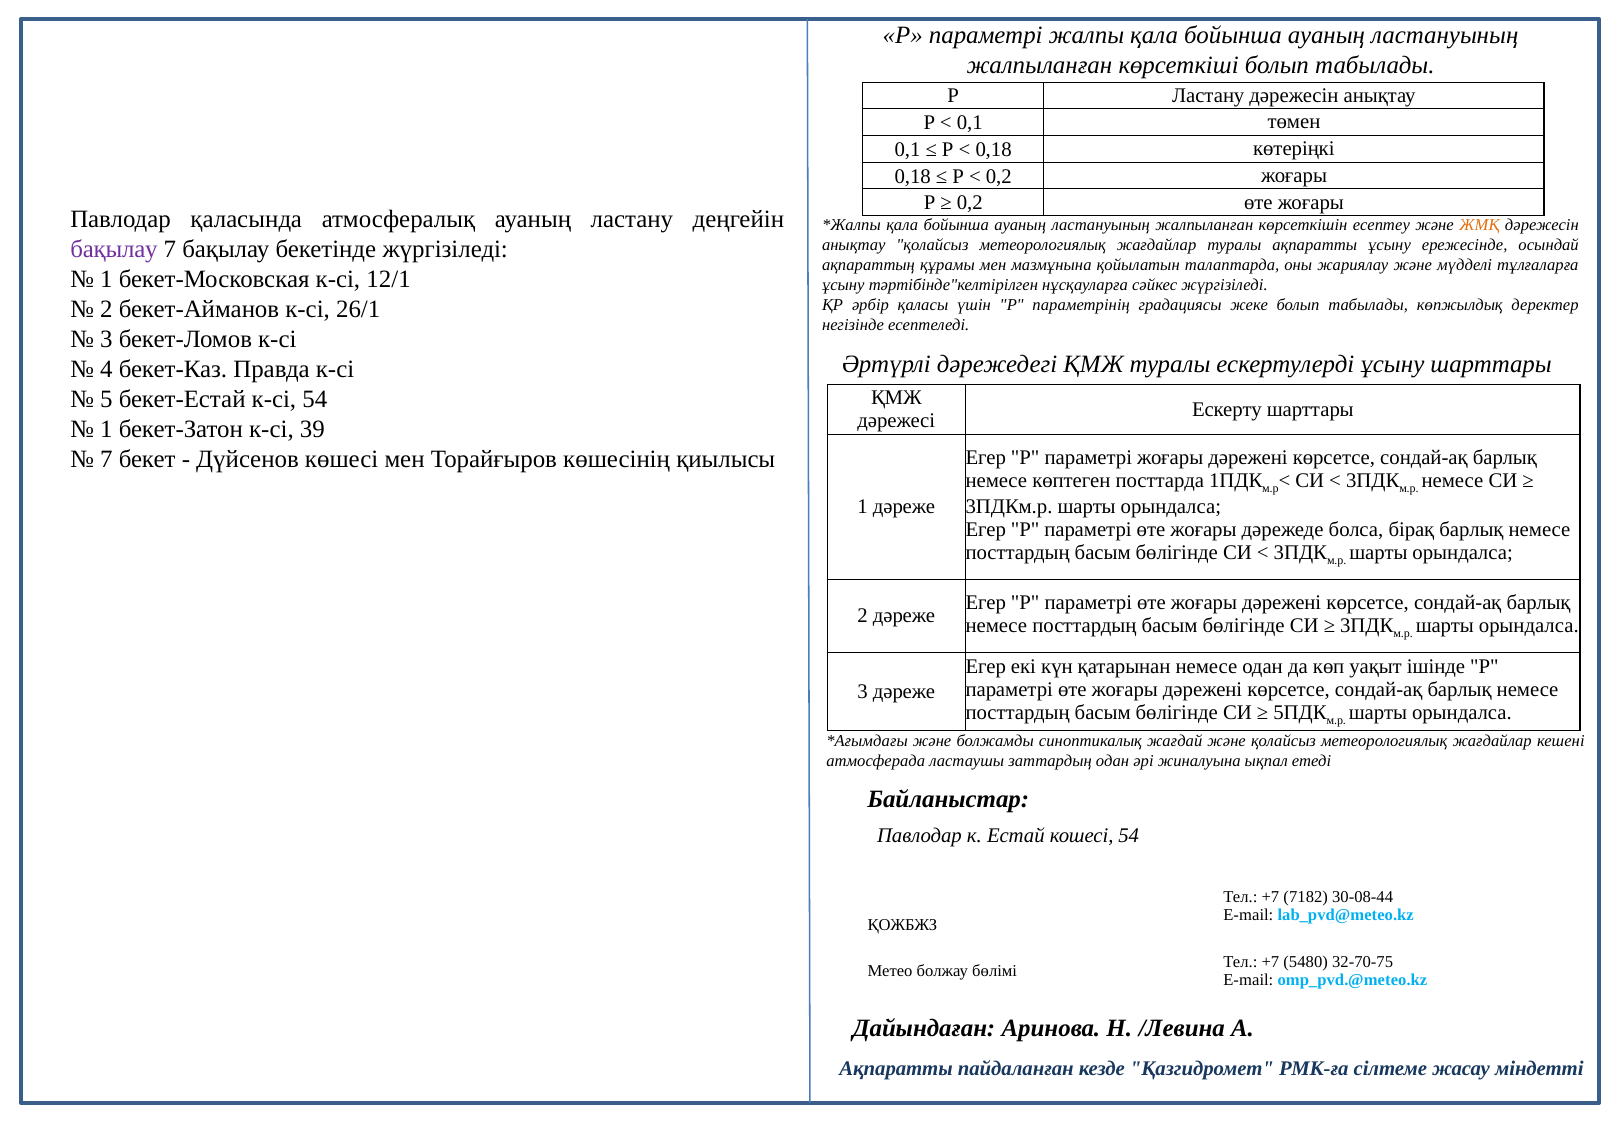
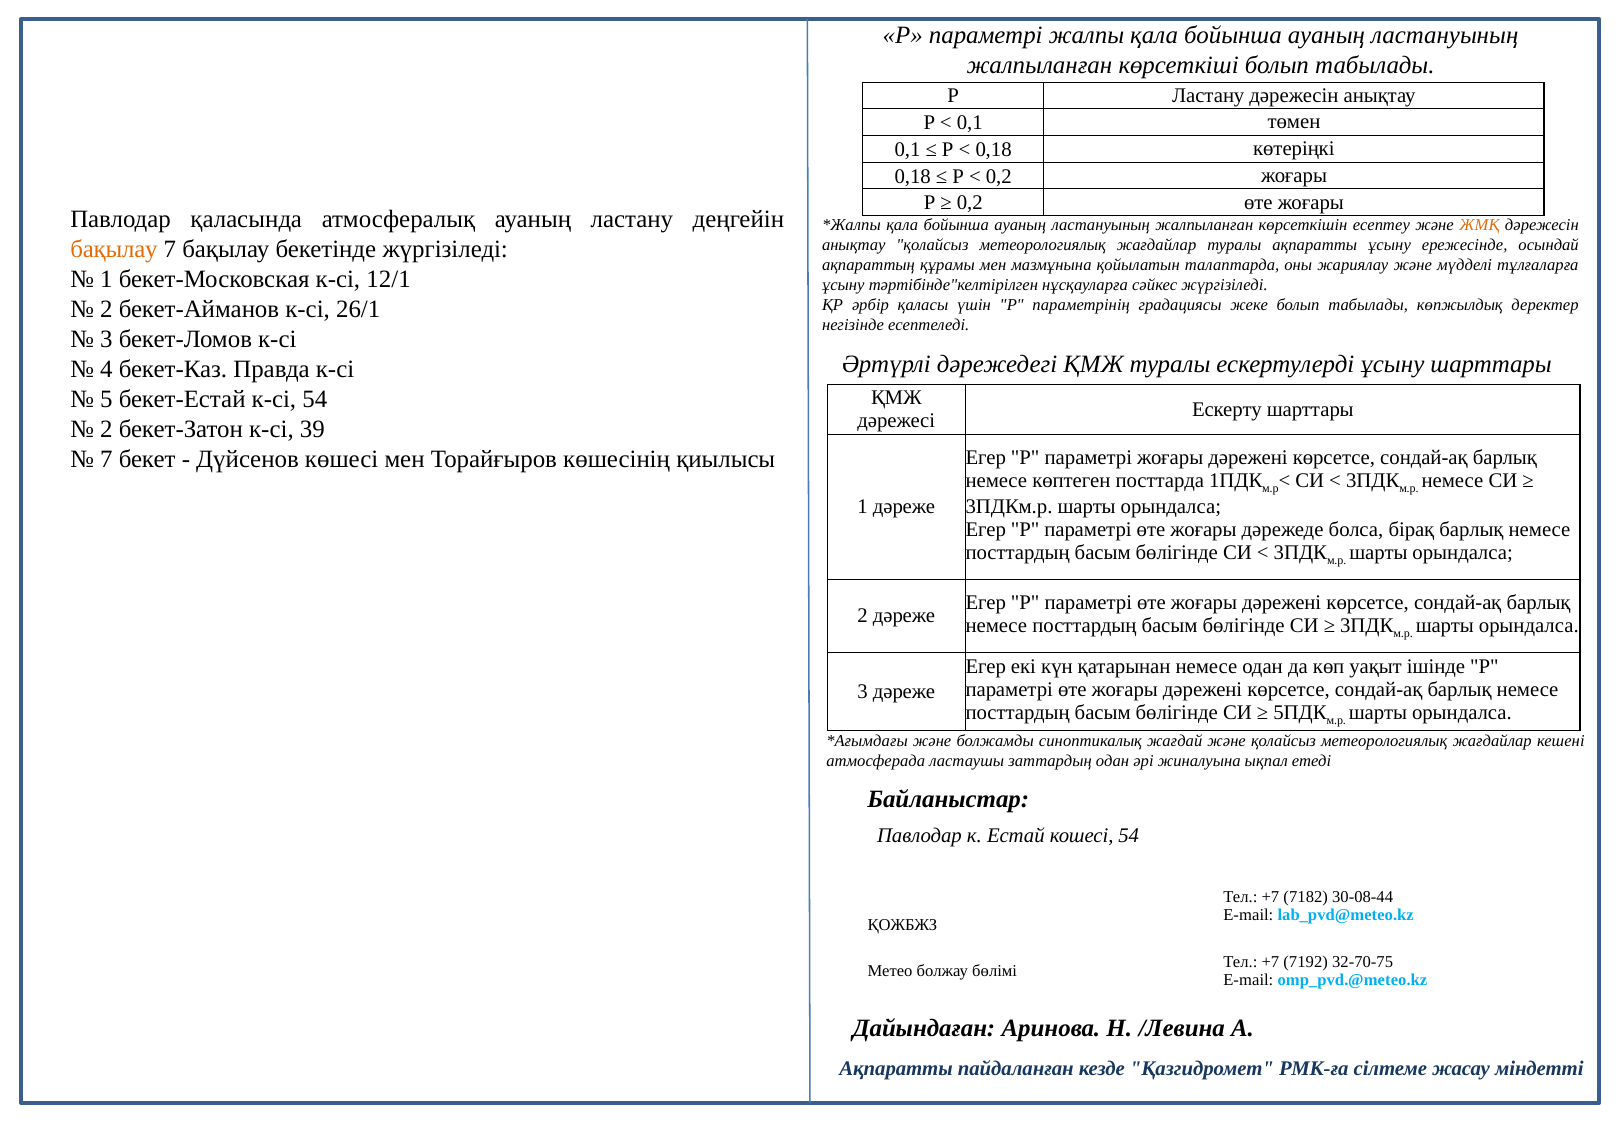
бақылау at (114, 250) colour: purple -> orange
1 at (106, 429): 1 -> 2
5480: 5480 -> 7192
